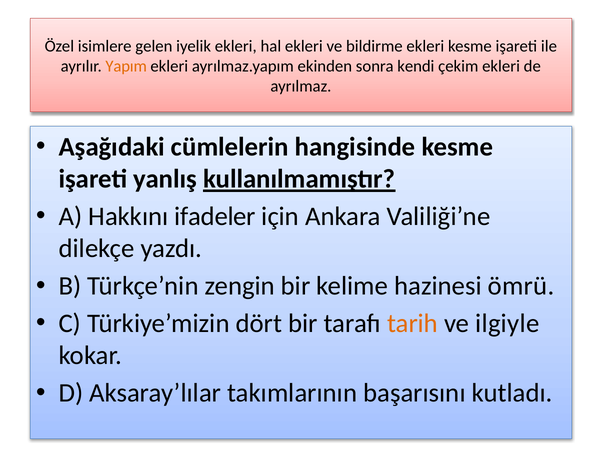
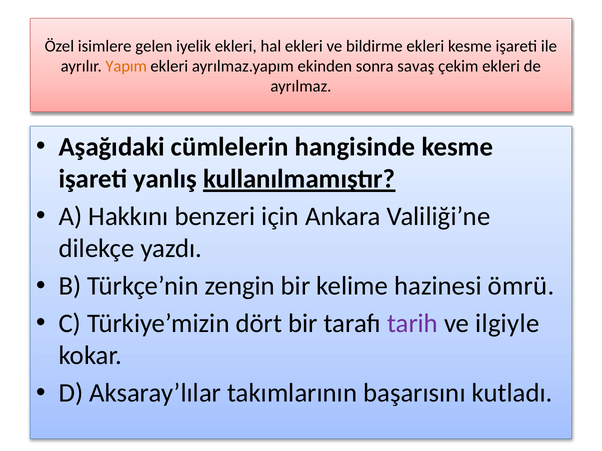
kendi: kendi -> savaş
ifadeler: ifadeler -> benzeri
tarih colour: orange -> purple
